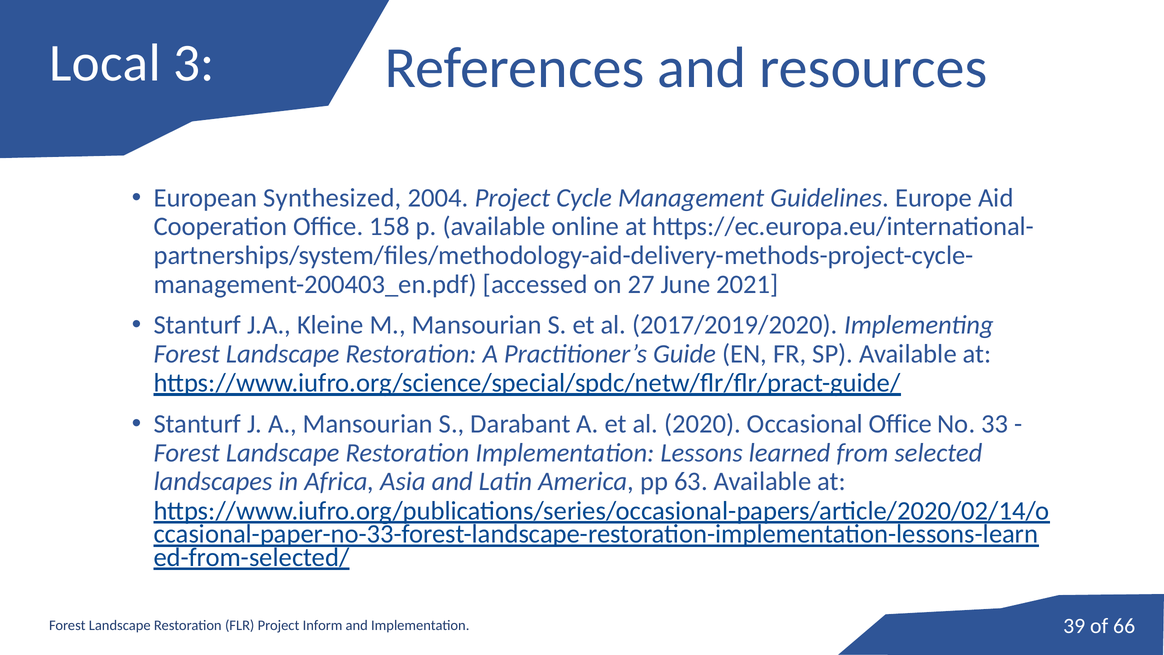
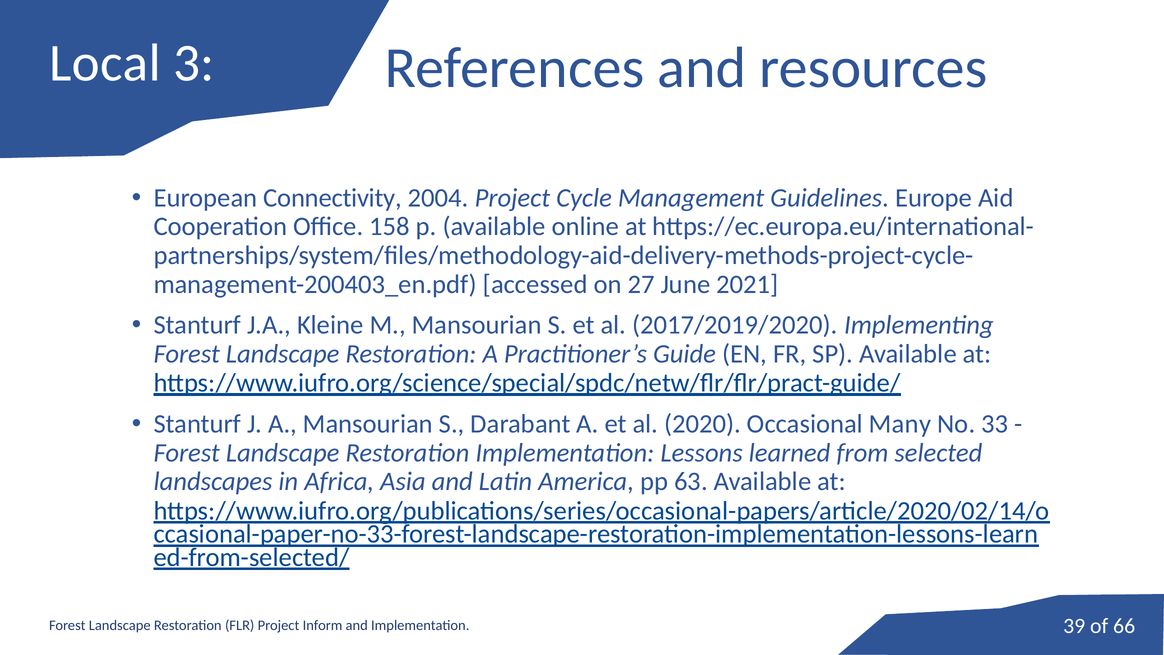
Synthesized: Synthesized -> Connectivity
Occasional Office: Office -> Many
